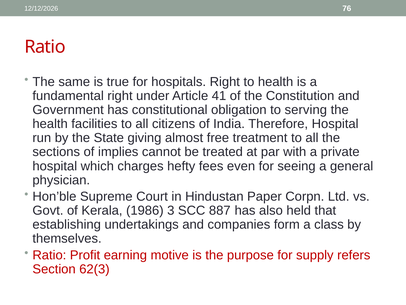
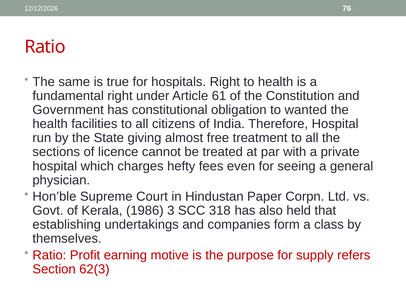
41: 41 -> 61
serving: serving -> wanted
implies: implies -> licence
887: 887 -> 318
